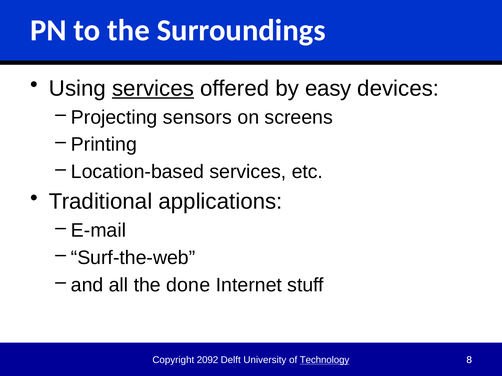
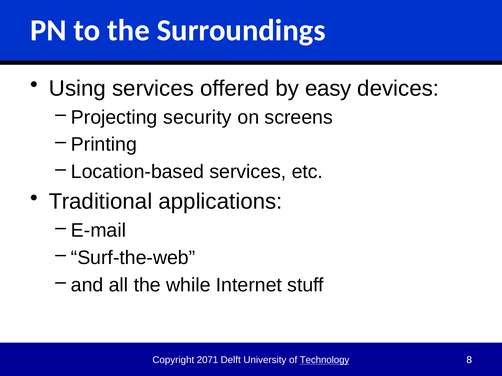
services at (153, 89) underline: present -> none
sensors: sensors -> security
done: done -> while
2092: 2092 -> 2071
